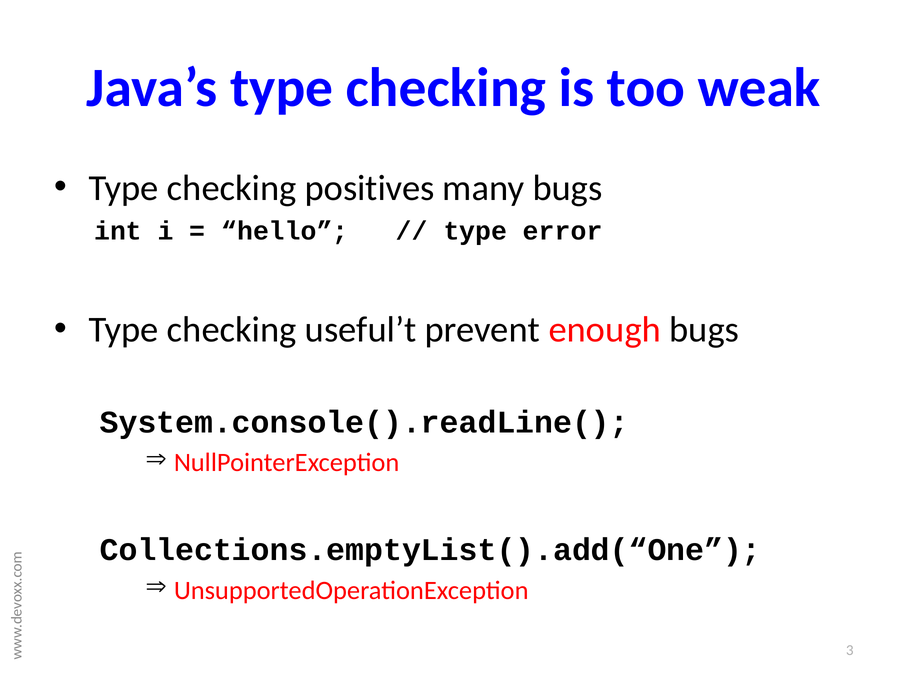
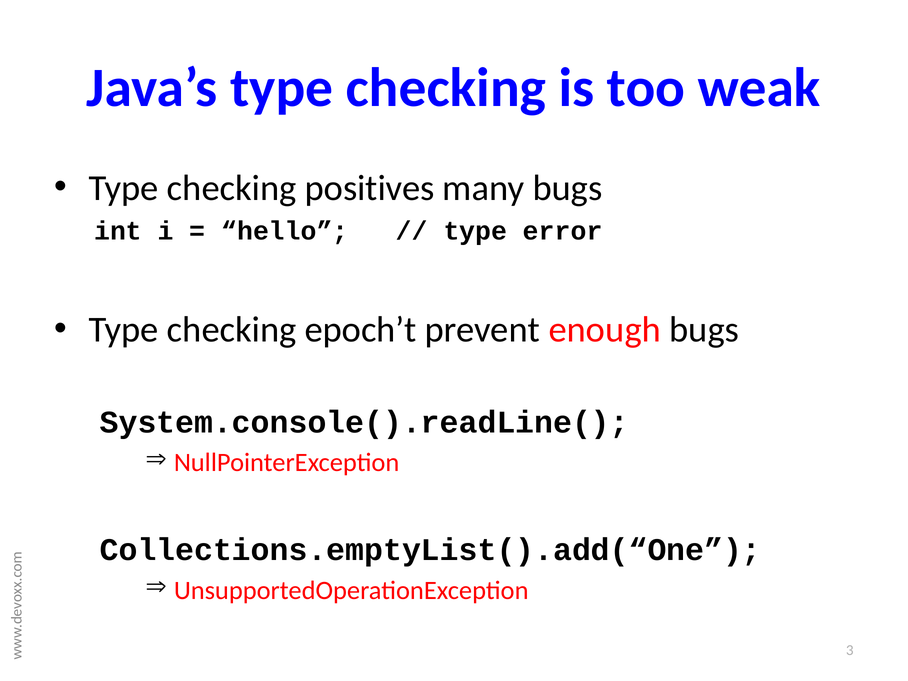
useful’t: useful’t -> epoch’t
